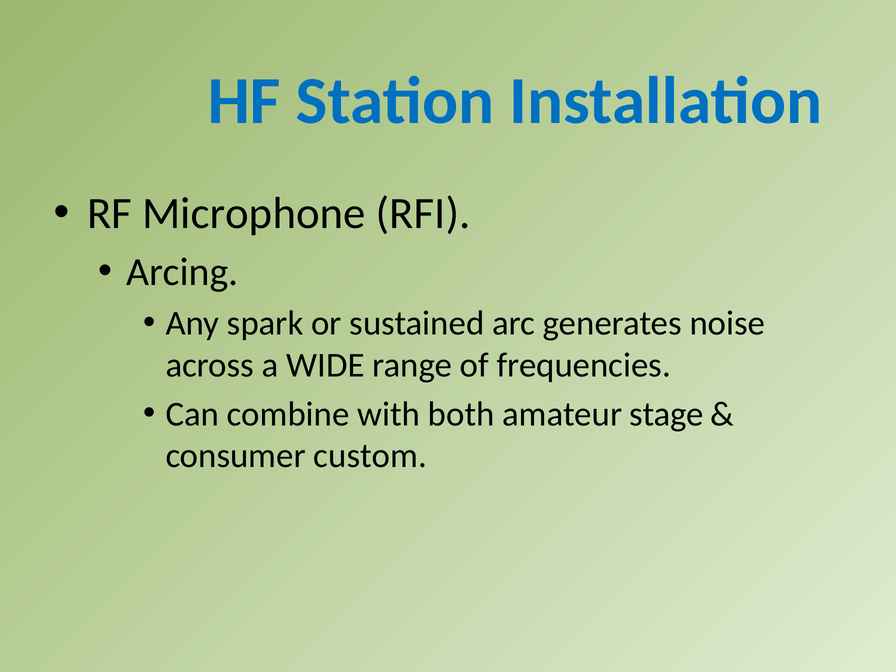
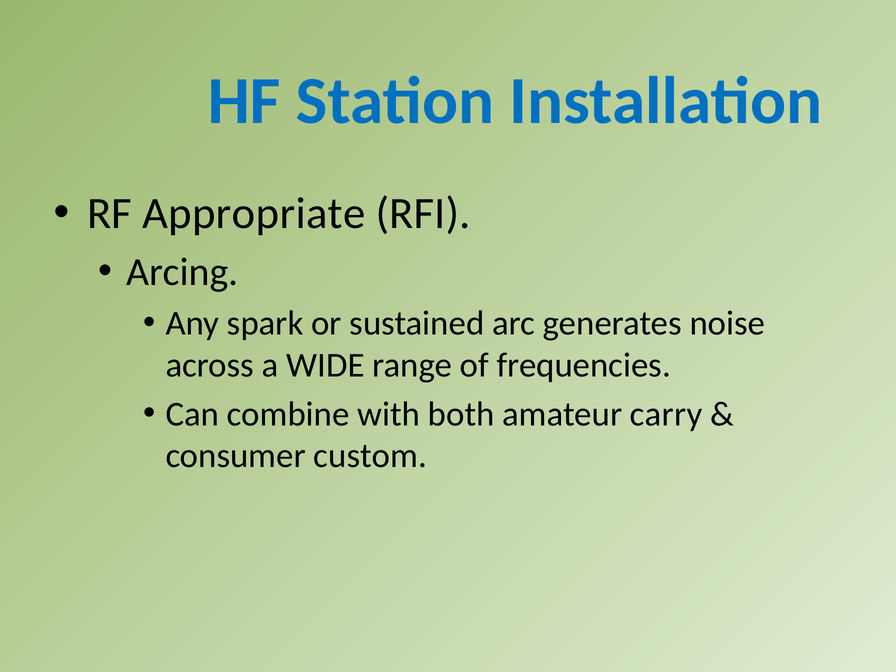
Microphone: Microphone -> Appropriate
stage: stage -> carry
